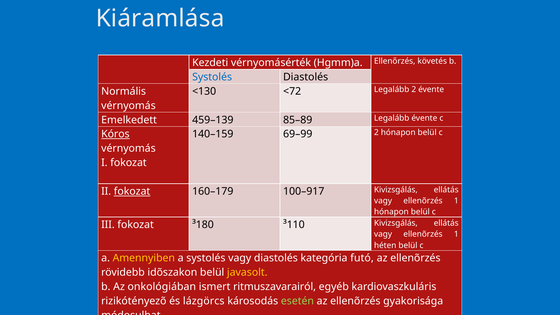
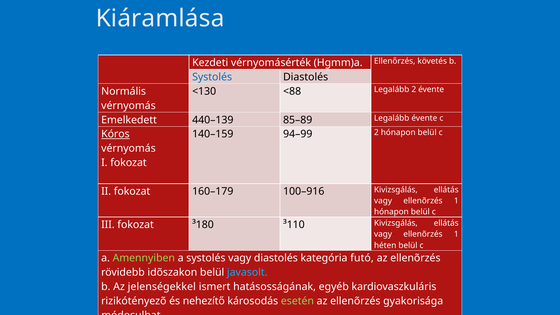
<72: <72 -> <88
459–139: 459–139 -> 440–139
69–99: 69–99 -> 94–99
fokozat at (132, 191) underline: present -> none
100–917: 100–917 -> 100–916
Amennyiben colour: yellow -> light green
javasolt colour: yellow -> light blue
onkológiában: onkológiában -> jelenségekkel
ritmuszavarairól: ritmuszavarairól -> hatásosságának
lázgörcs: lázgörcs -> nehezítő
